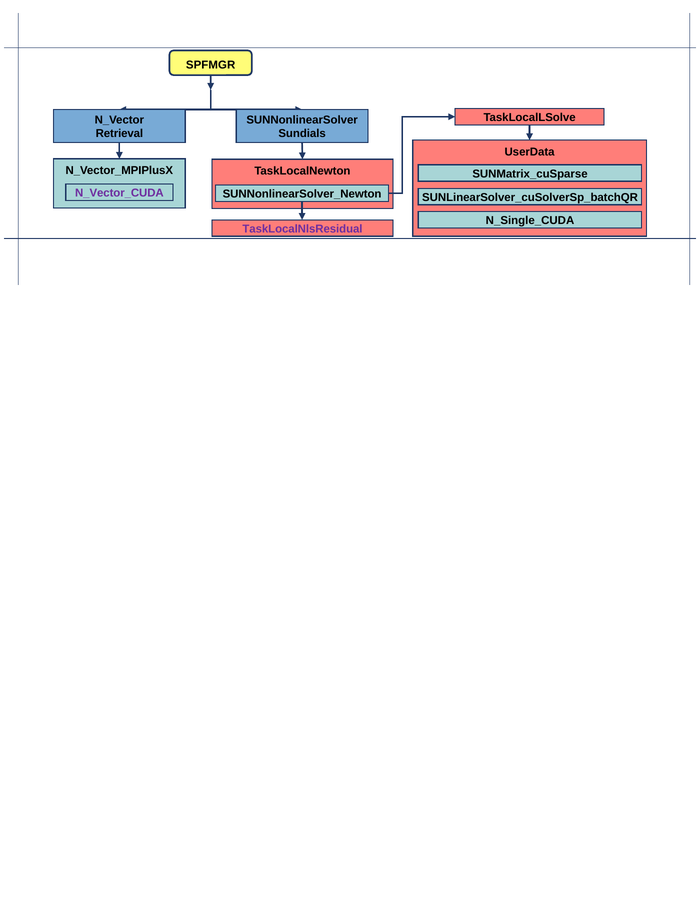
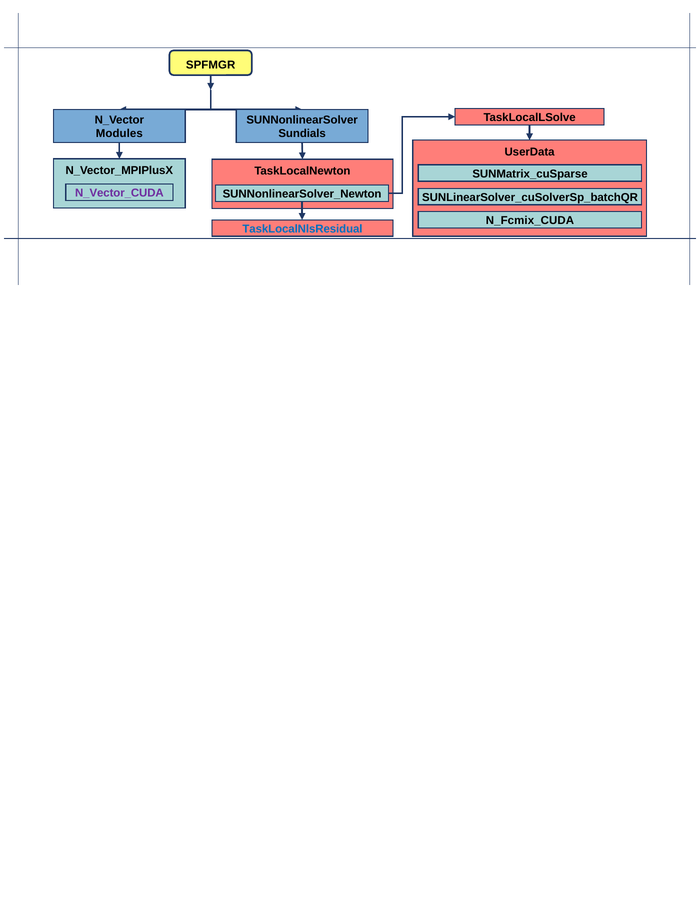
Retrieval: Retrieval -> Modules
N_Single_CUDA: N_Single_CUDA -> N_Fcmix_CUDA
TaskLocalNlsResidual colour: purple -> blue
